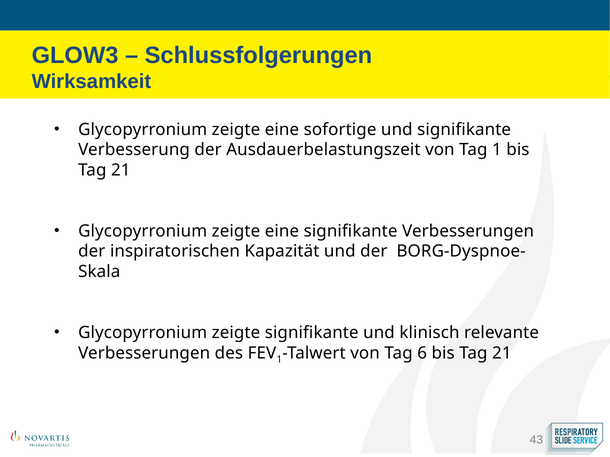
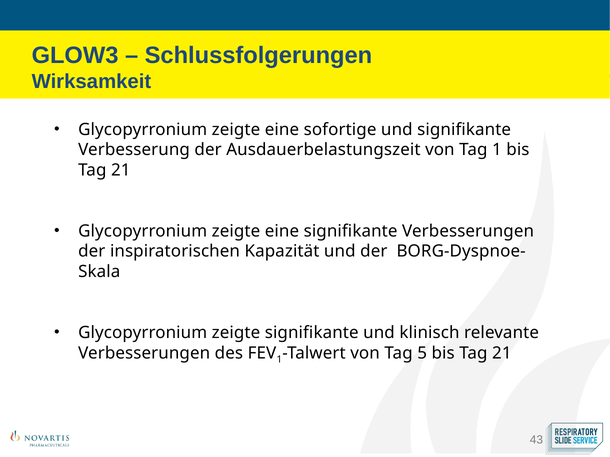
6: 6 -> 5
